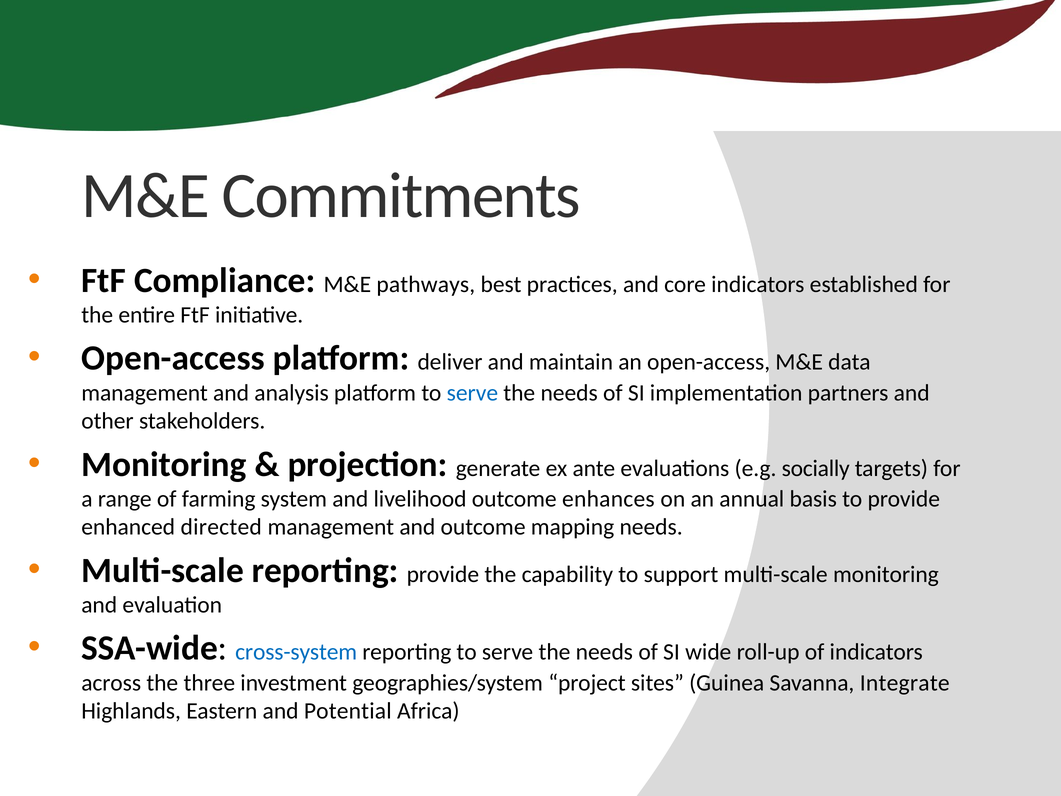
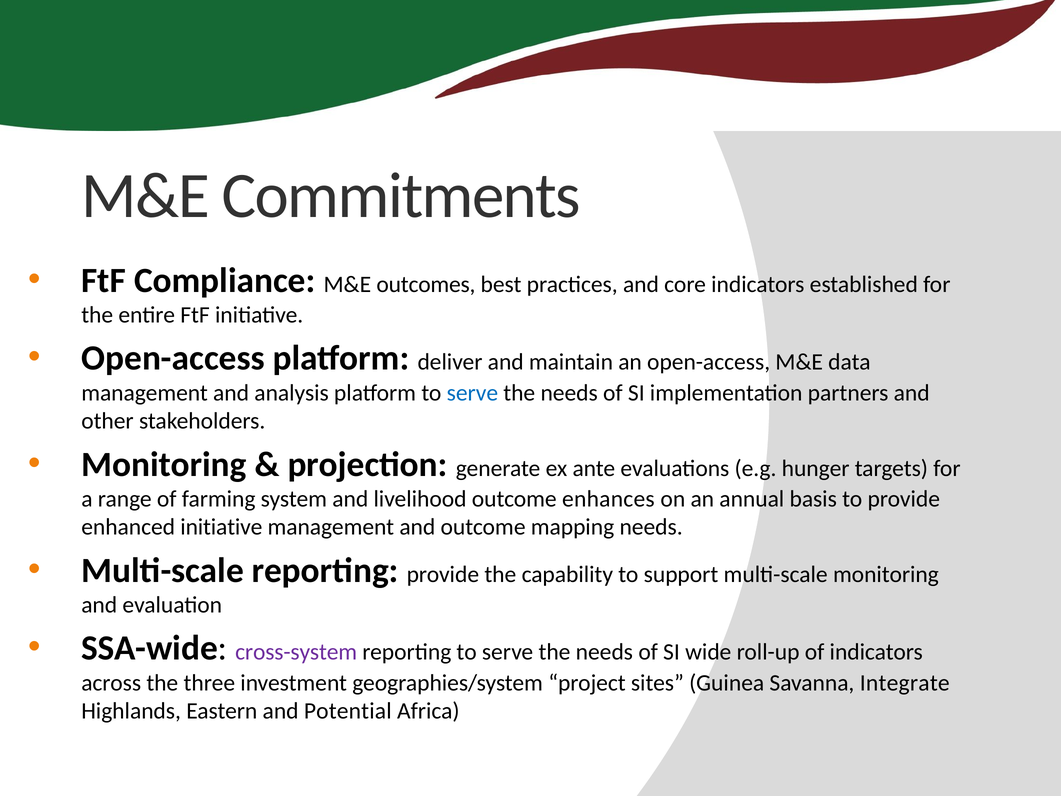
pathways: pathways -> outcomes
socially: socially -> hunger
enhanced directed: directed -> initiative
cross-system colour: blue -> purple
